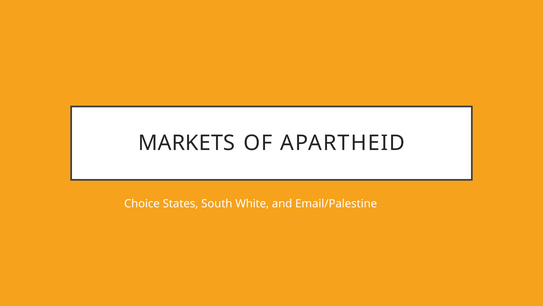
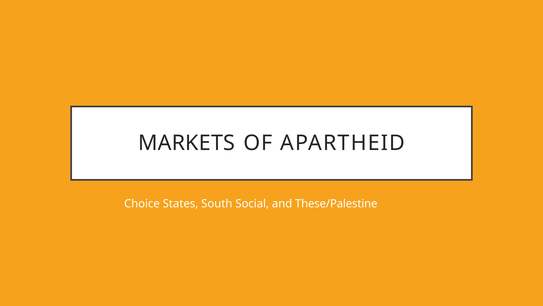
White: White -> Social
Email/Palestine: Email/Palestine -> These/Palestine
